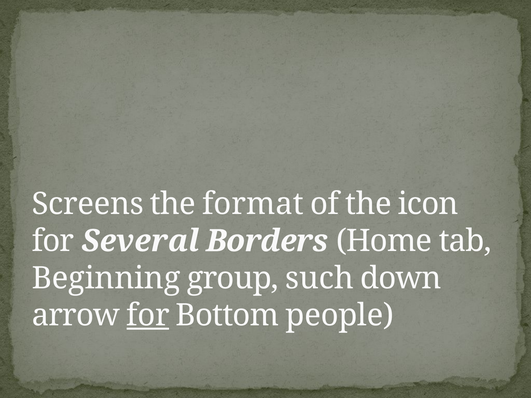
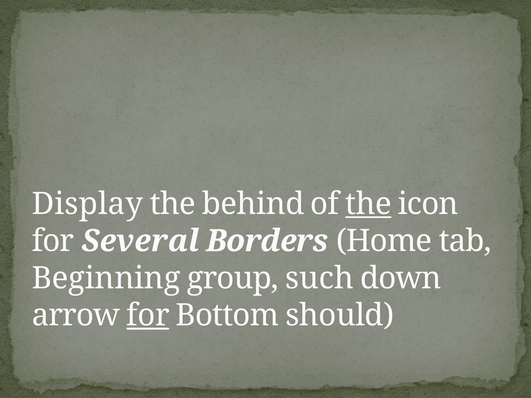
Screens: Screens -> Display
format: format -> behind
the at (368, 204) underline: none -> present
people: people -> should
